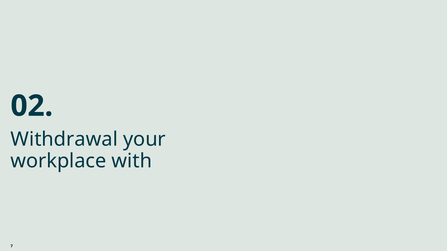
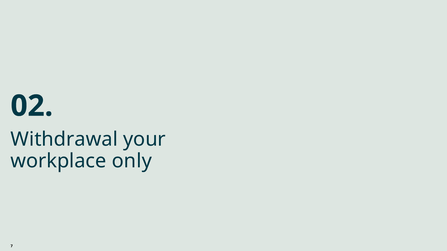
with: with -> only
